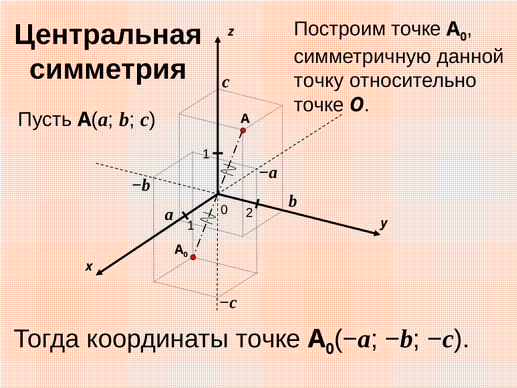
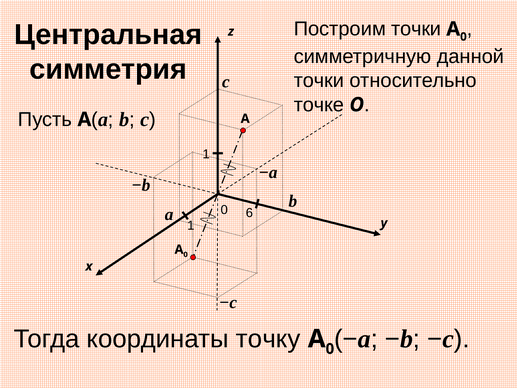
Построим точке: точке -> точки
точку at (319, 81): точку -> точки
2: 2 -> 6
координаты точке: точке -> точку
